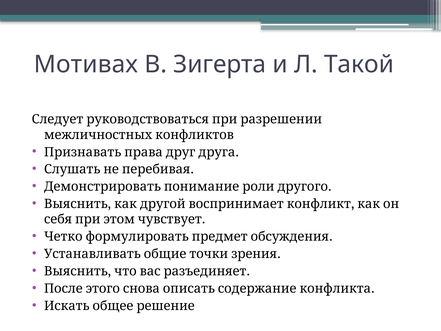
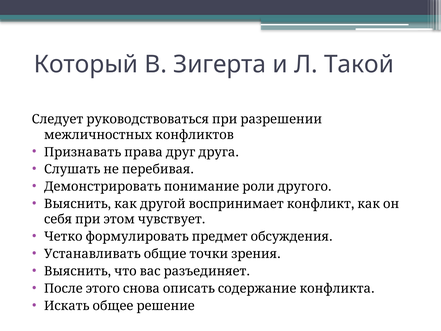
Мотивах: Мотивах -> Который
